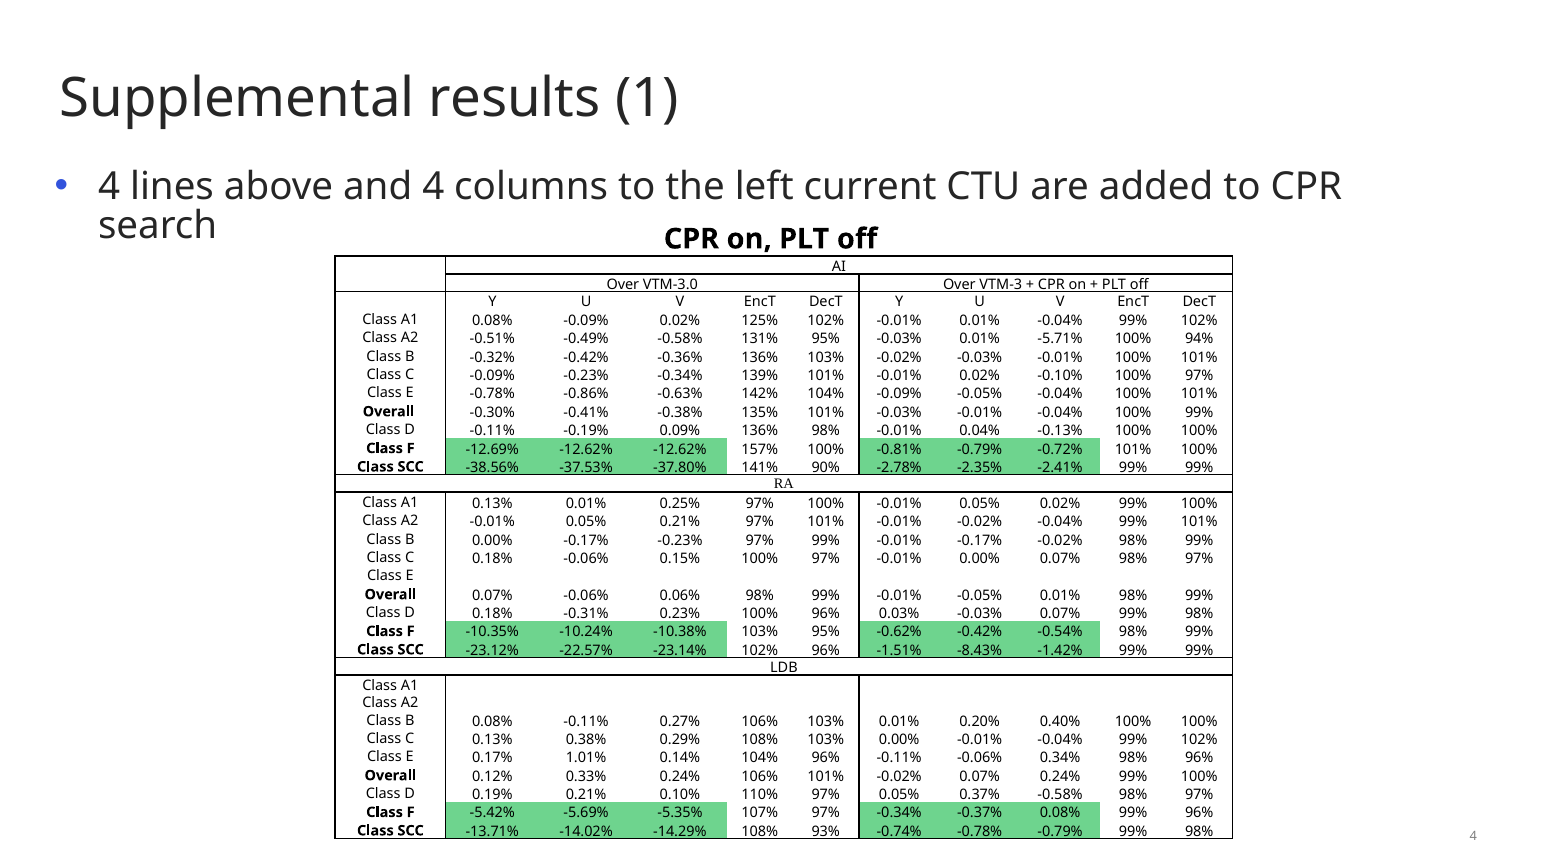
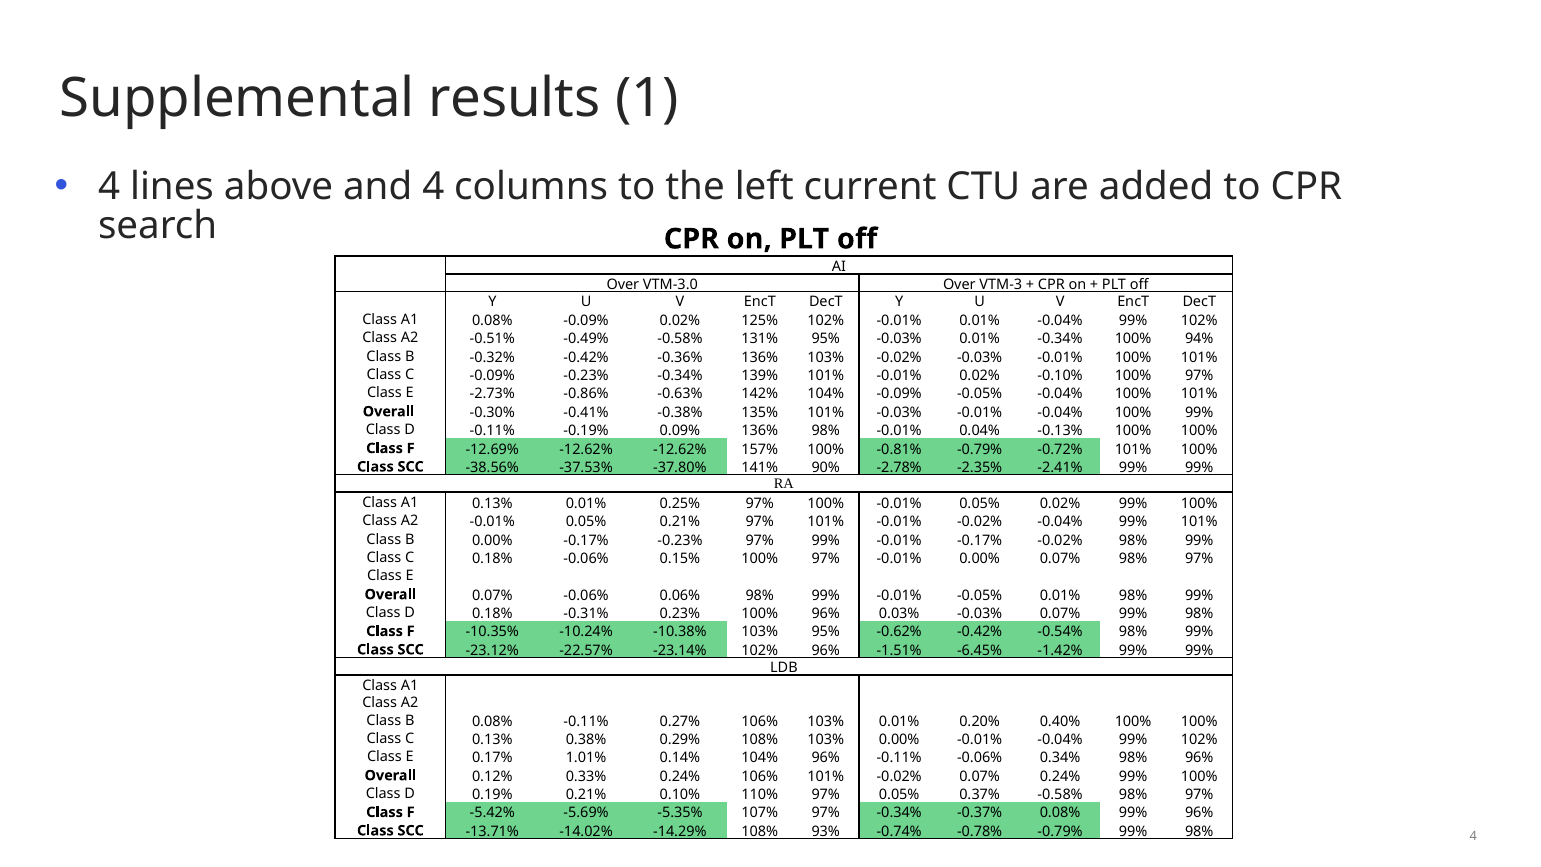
0.01% -5.71%: -5.71% -> -0.34%
-0.78% at (492, 394): -0.78% -> -2.73%
-8.43%: -8.43% -> -6.45%
